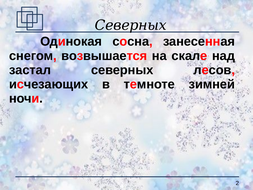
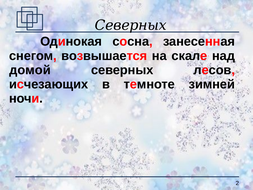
застал: застал -> домой
